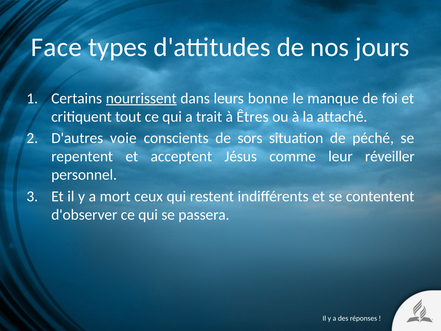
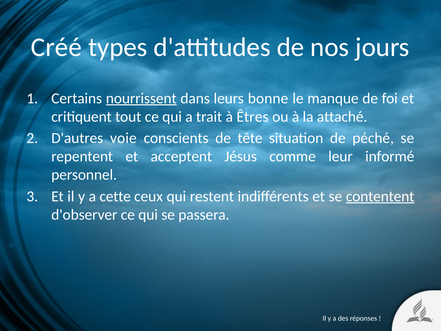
Face: Face -> Créé
sors: sors -> tête
réveiller: réveiller -> informé
mort: mort -> cette
contentent underline: none -> present
